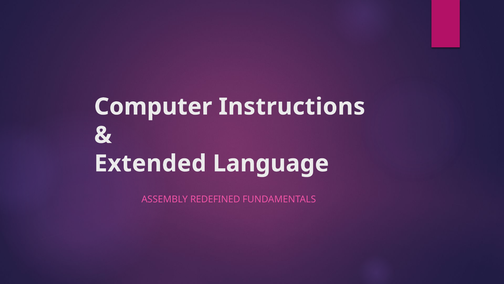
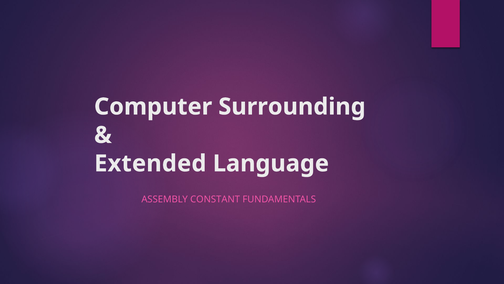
Instructions: Instructions -> Surrounding
REDEFINED: REDEFINED -> CONSTANT
